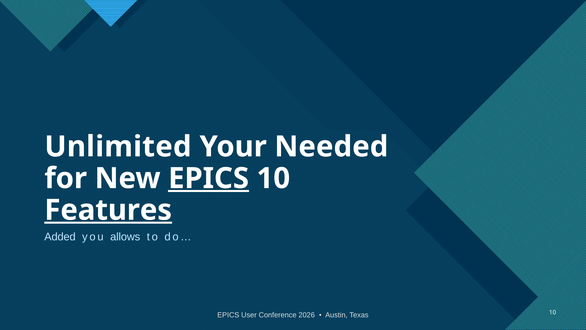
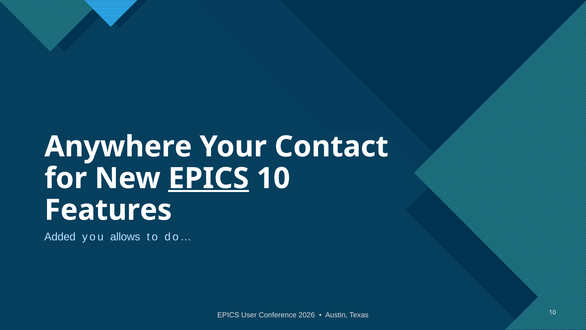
Unlimited: Unlimited -> Anywhere
Needed: Needed -> Contact
Features underline: present -> none
